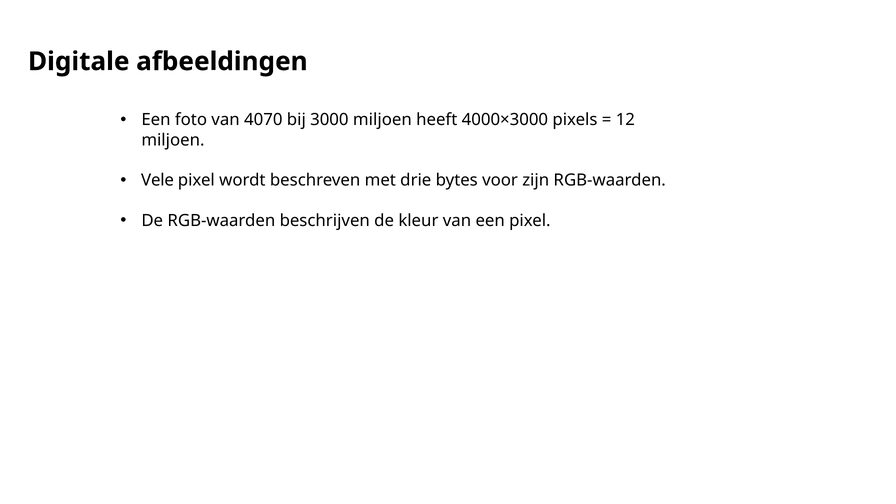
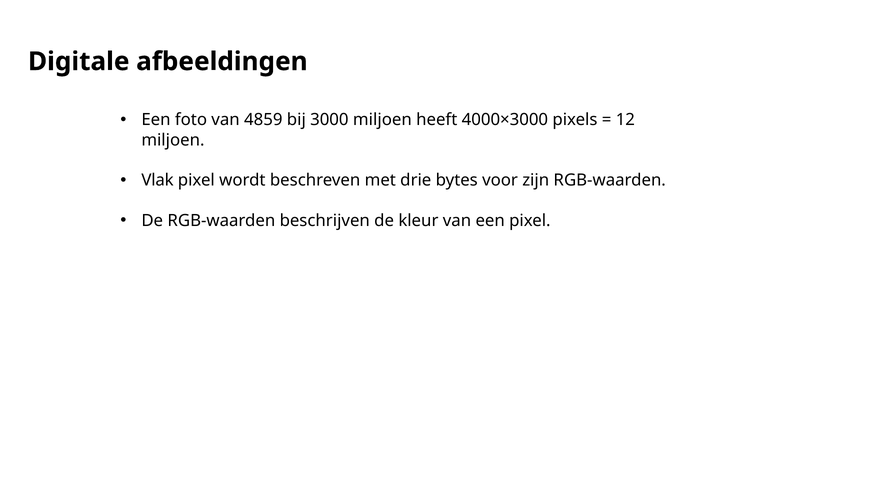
4070: 4070 -> 4859
Vele: Vele -> Vlak
